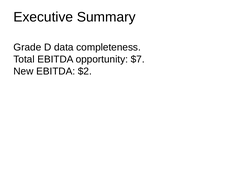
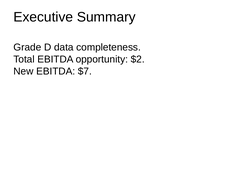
$7: $7 -> $2
$2: $2 -> $7
